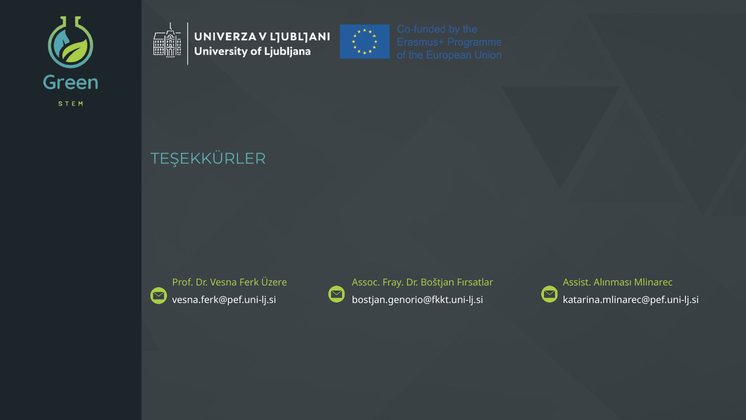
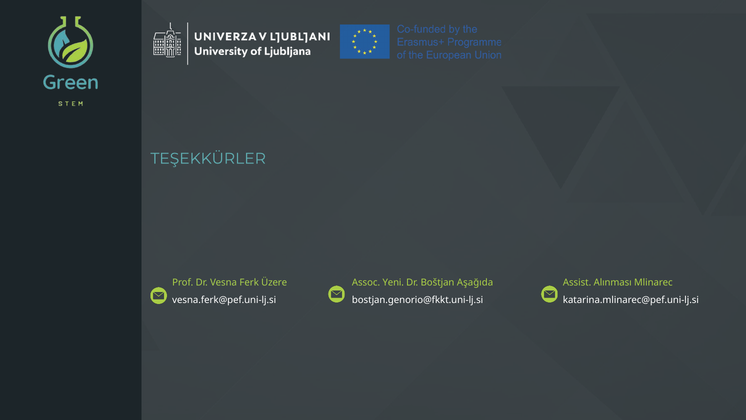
Fray: Fray -> Yeni
Fırsatlar: Fırsatlar -> Aşağıda
